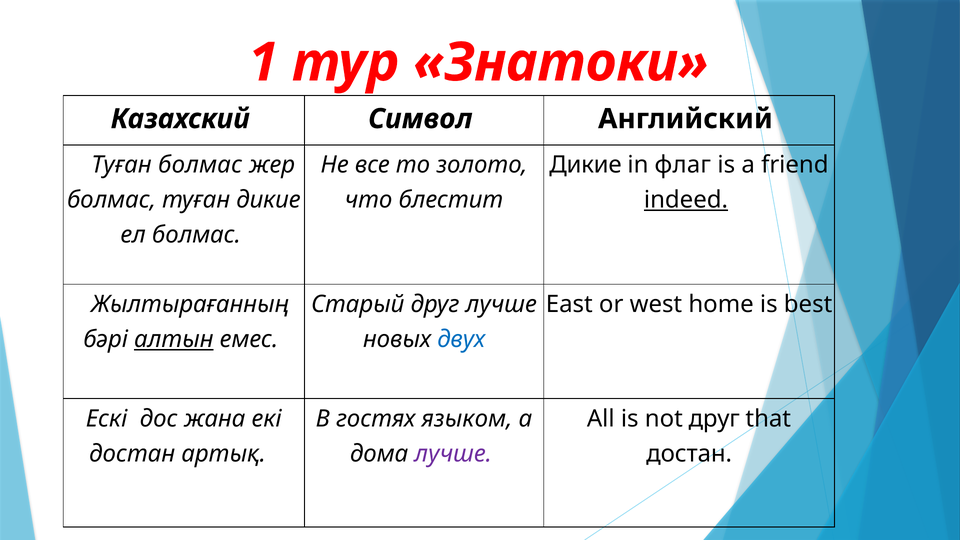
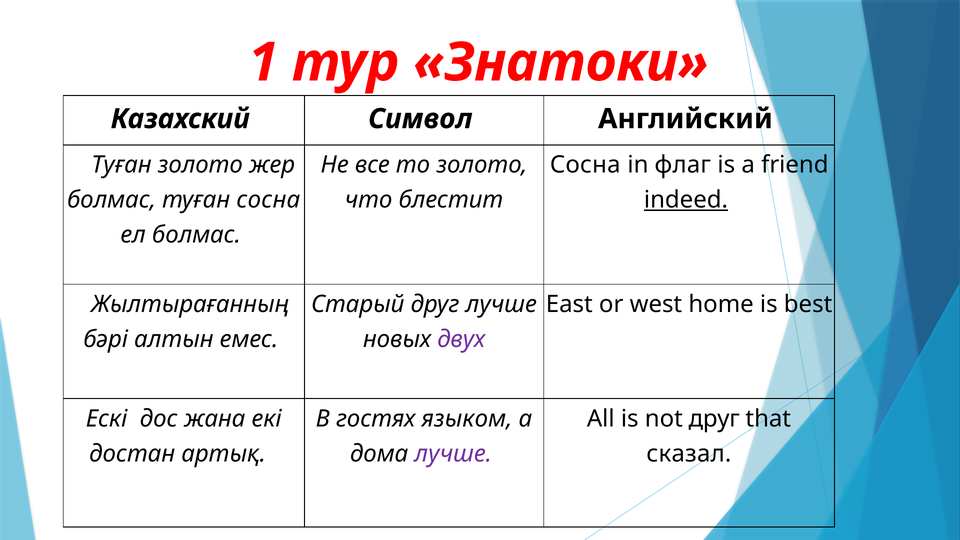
Туған болмас: болмас -> золото
Дикие at (585, 165): Дикие -> Сосна
туған дикие: дикие -> сосна
алтын underline: present -> none
двух colour: blue -> purple
достан at (689, 454): достан -> сказал
